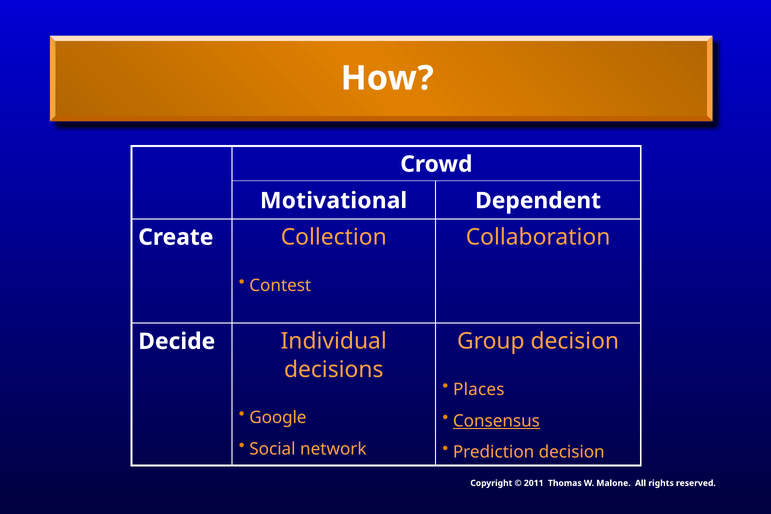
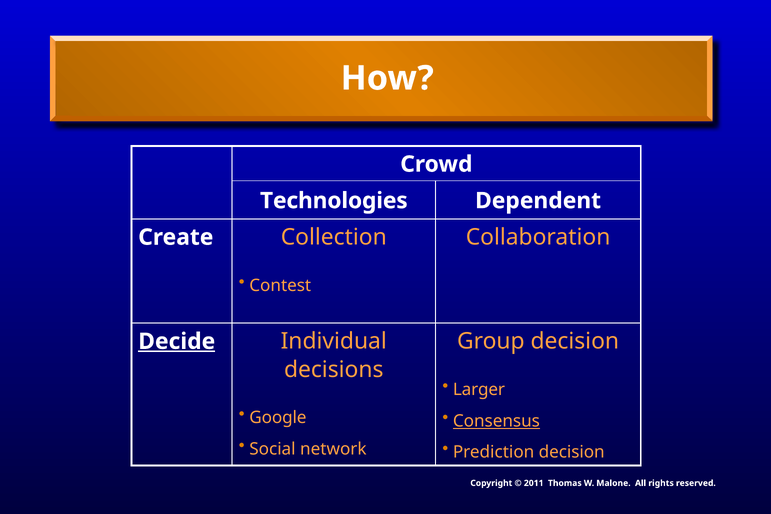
Motivational: Motivational -> Technologies
Decide underline: none -> present
Places: Places -> Larger
